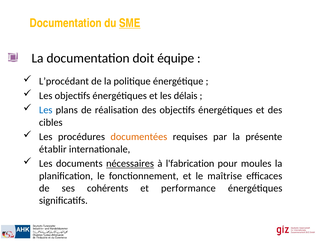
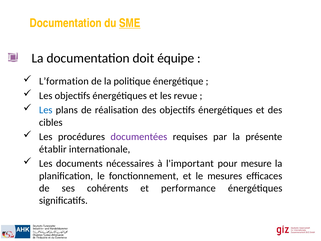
L’procédant: L’procédant -> L’formation
délais: délais -> revue
documentées colour: orange -> purple
nécessaires underline: present -> none
l'fabrication: l'fabrication -> l'important
moules: moules -> mesure
maîtrise: maîtrise -> mesures
